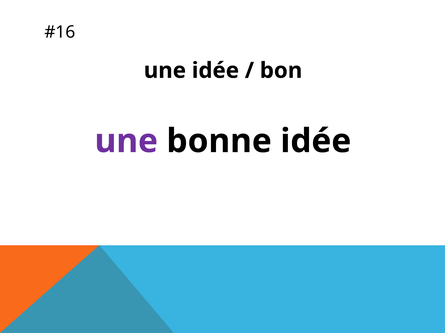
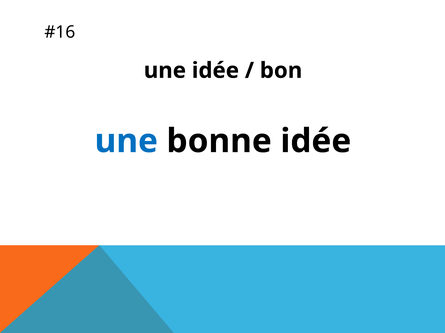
une at (126, 141) colour: purple -> blue
